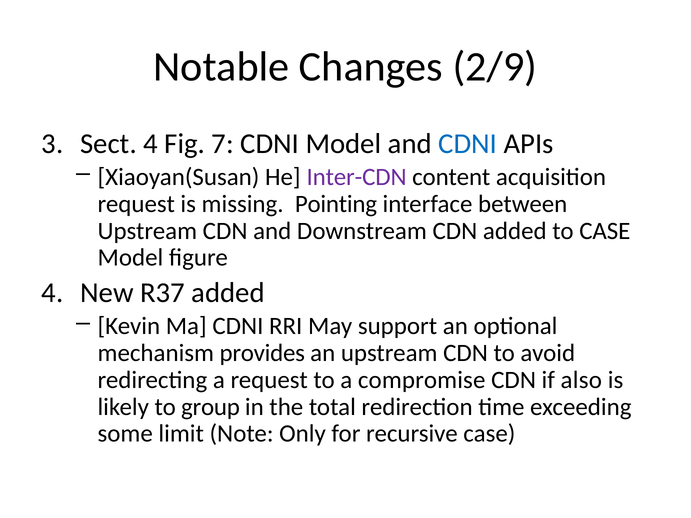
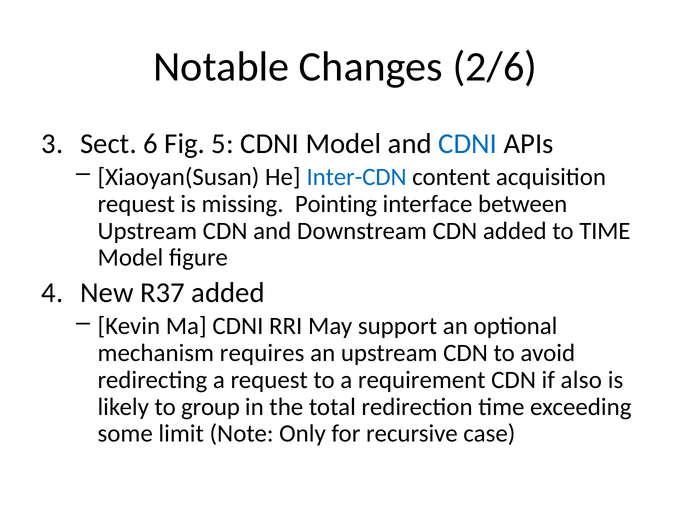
2/9: 2/9 -> 2/6
Sect 4: 4 -> 6
7: 7 -> 5
Inter-CDN colour: purple -> blue
to CASE: CASE -> TIME
provides: provides -> requires
compromise: compromise -> requirement
